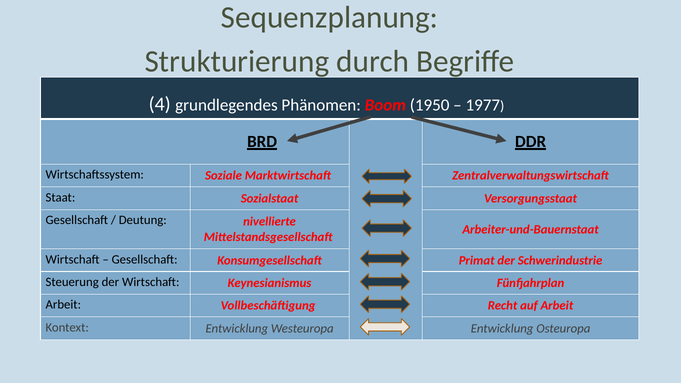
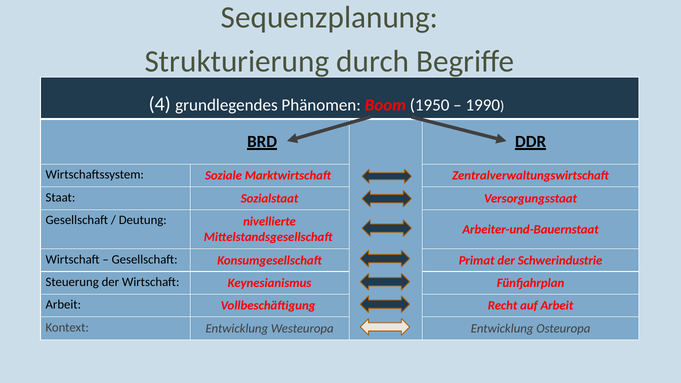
1977: 1977 -> 1990
